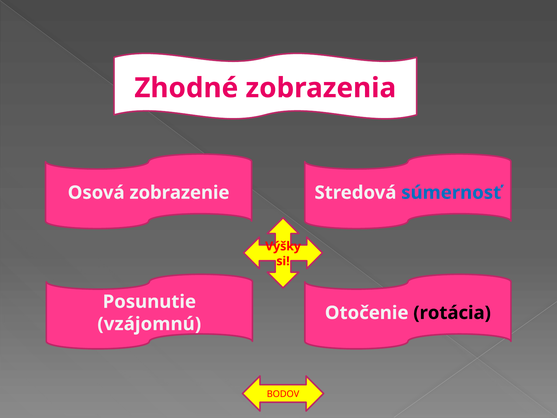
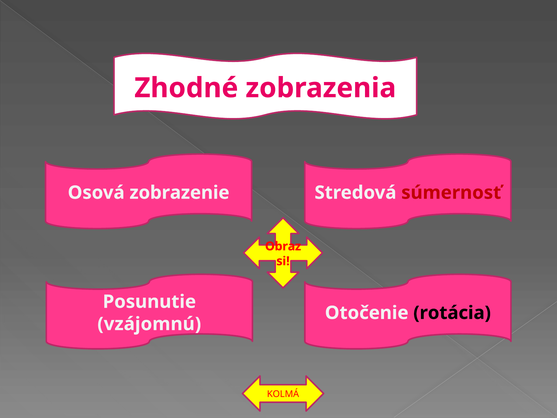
súmernosť colour: blue -> red
Výšky: Výšky -> Obraz
BODOV: BODOV -> KOLMÁ
